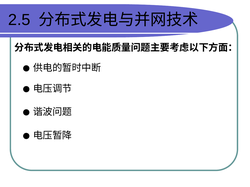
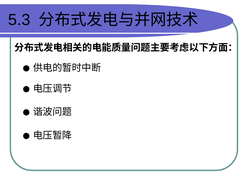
2.5: 2.5 -> 5.3
